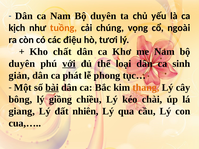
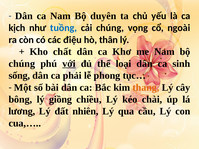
tuồng colour: orange -> blue
tươi: tươi -> thân
duyên at (22, 64): duyên -> chúng
giản: giản -> sống
phát: phát -> phải
bài underline: present -> none
giang: giang -> lương
